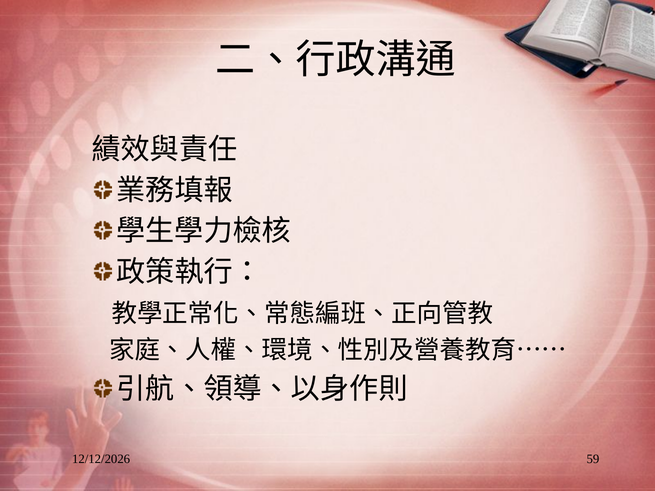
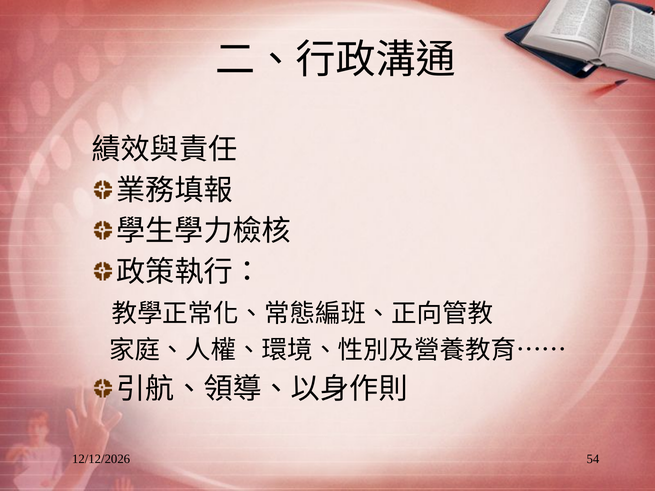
59: 59 -> 54
